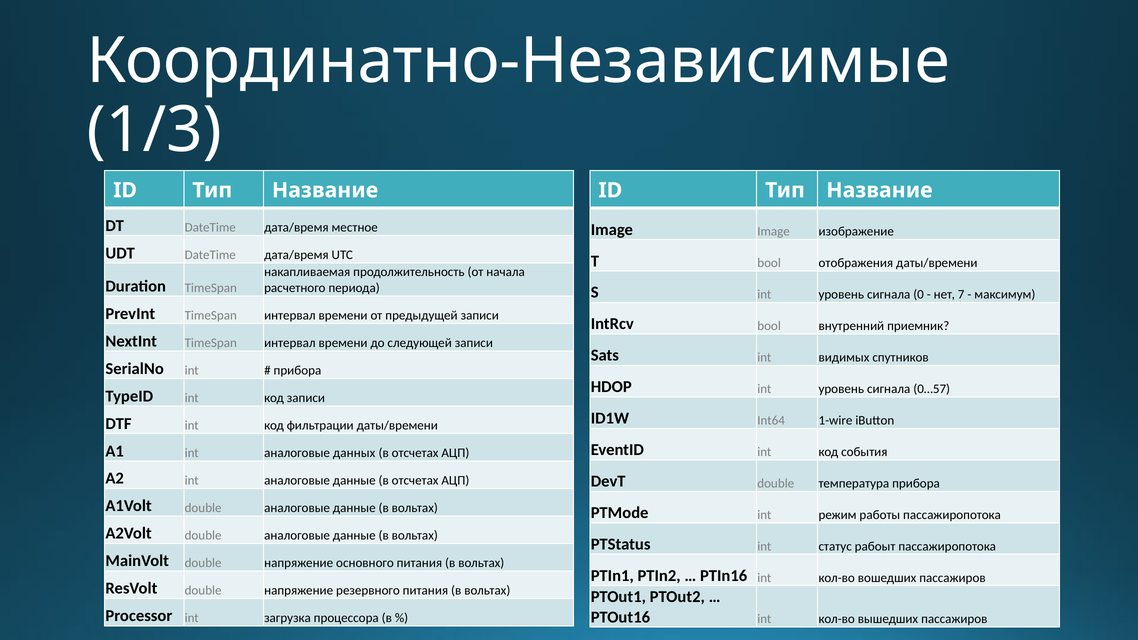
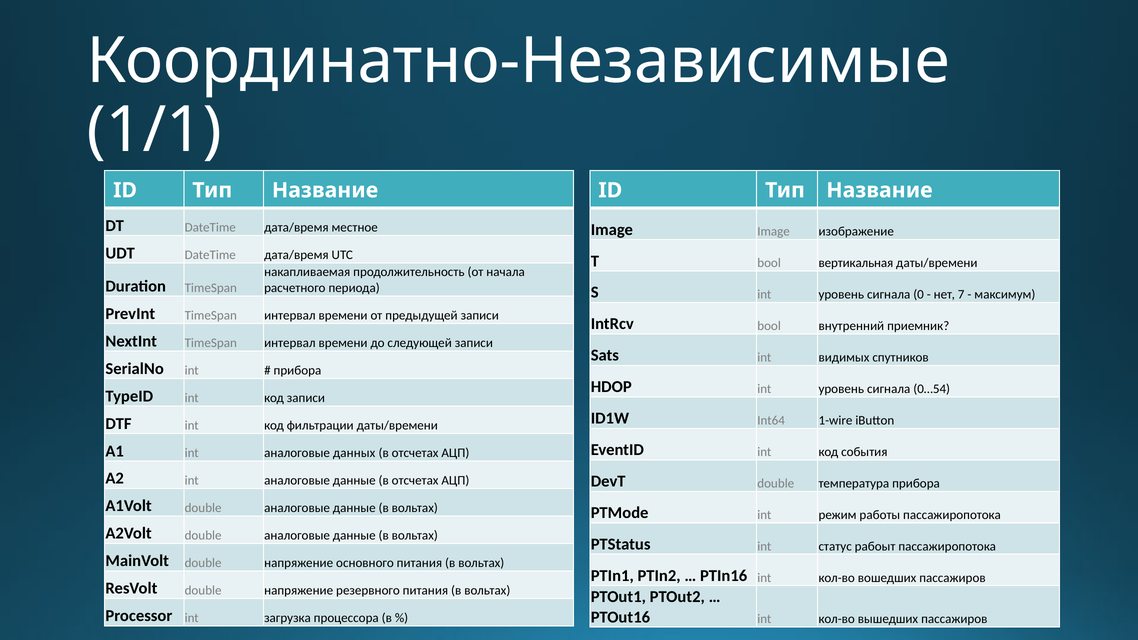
1/3: 1/3 -> 1/1
отображения: отображения -> вертикальная
0…57: 0…57 -> 0…54
